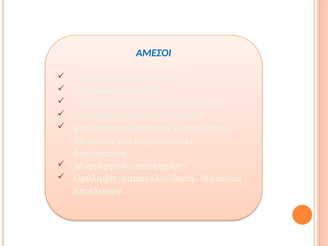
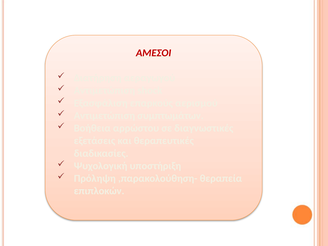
ΑΜΕΣΟΙ colour: blue -> red
